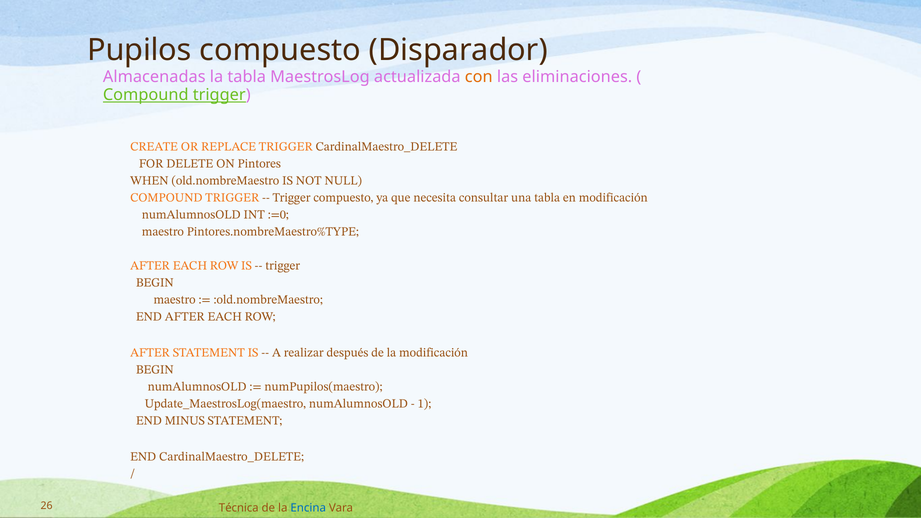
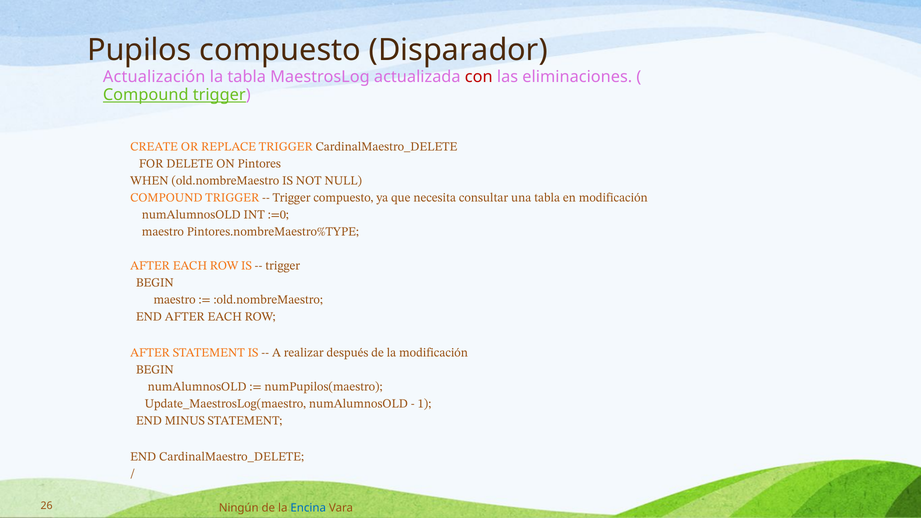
Almacenadas: Almacenadas -> Actualización
con colour: orange -> red
Técnica: Técnica -> Ningún
